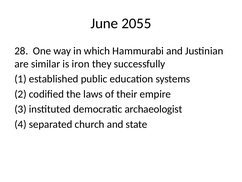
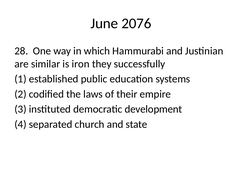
2055: 2055 -> 2076
archaeologist: archaeologist -> development
